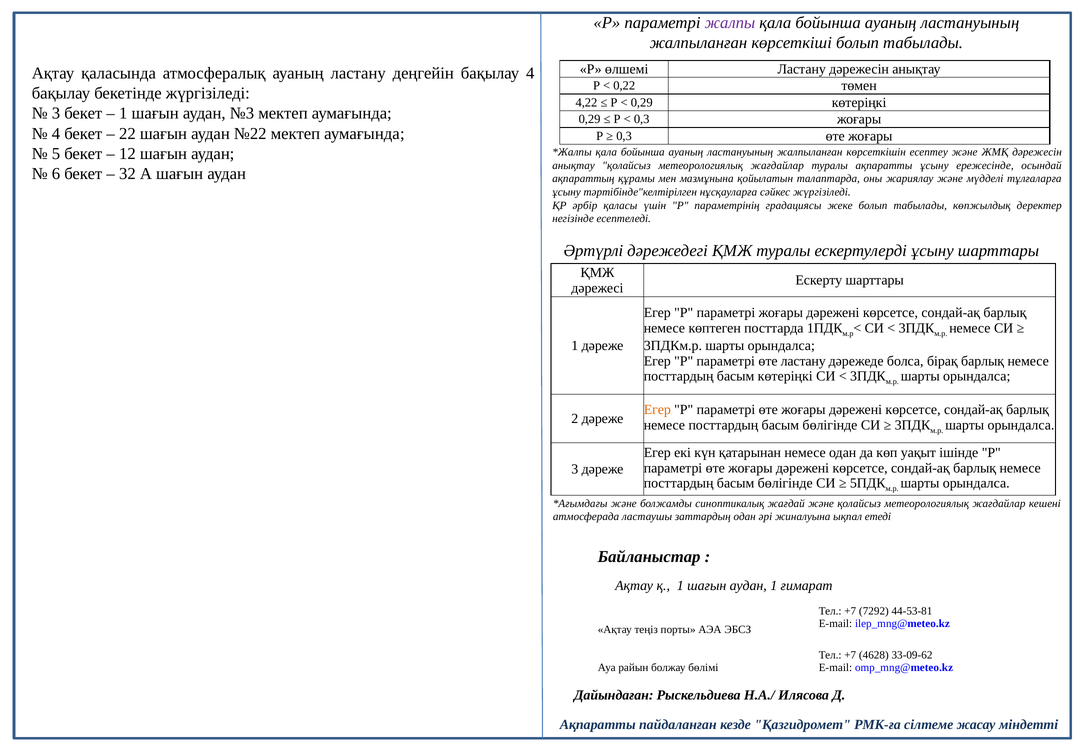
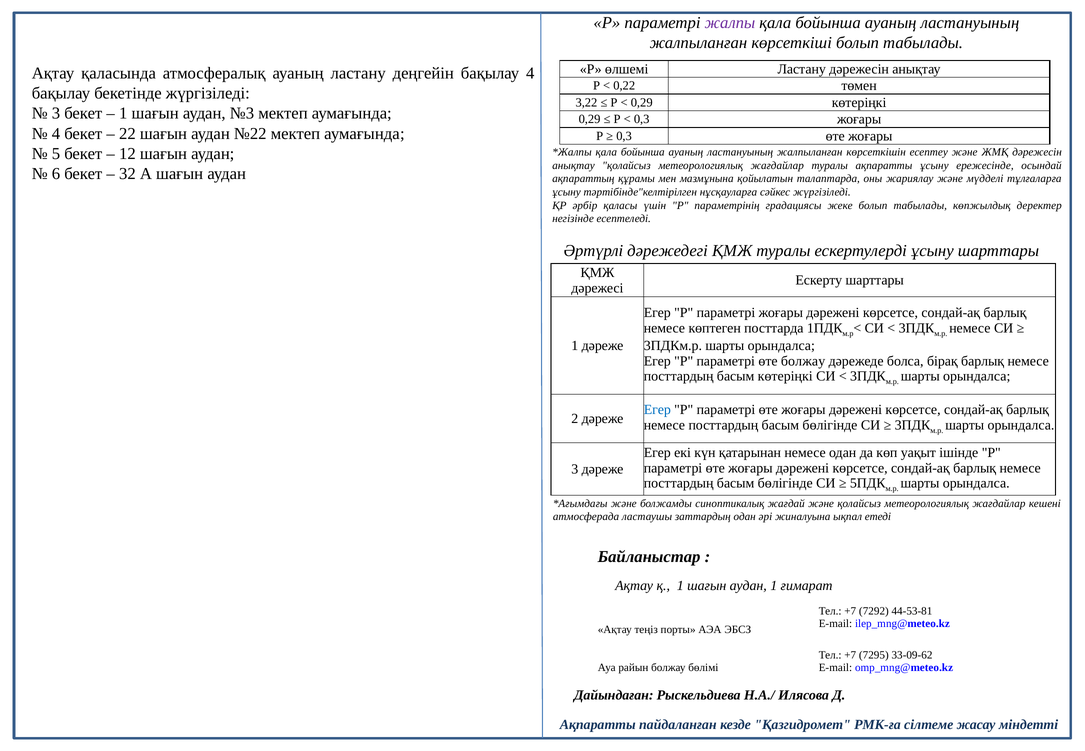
4,22: 4,22 -> 3,22
өте ластану: ластану -> болжау
Егер at (657, 410) colour: orange -> blue
4628: 4628 -> 7295
